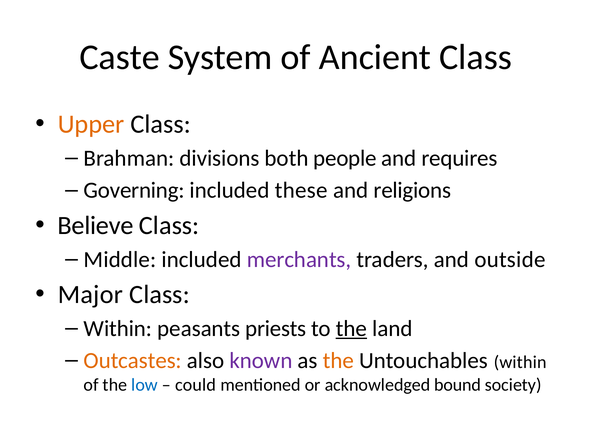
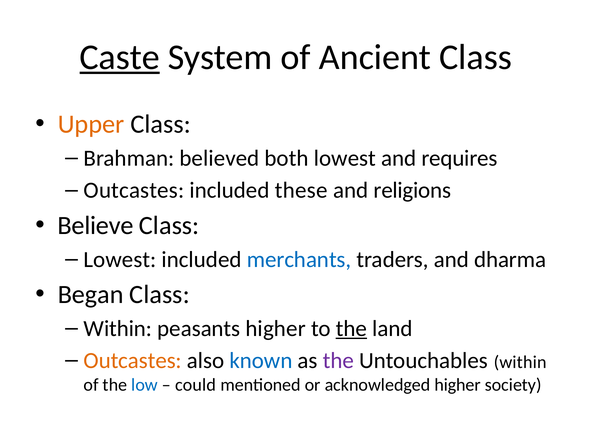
Caste underline: none -> present
divisions: divisions -> believed
both people: people -> lowest
Governing at (134, 190): Governing -> Outcastes
Middle at (120, 259): Middle -> Lowest
merchants colour: purple -> blue
outside: outside -> dharma
Major: Major -> Began
peasants priests: priests -> higher
known colour: purple -> blue
the at (338, 361) colour: orange -> purple
acknowledged bound: bound -> higher
